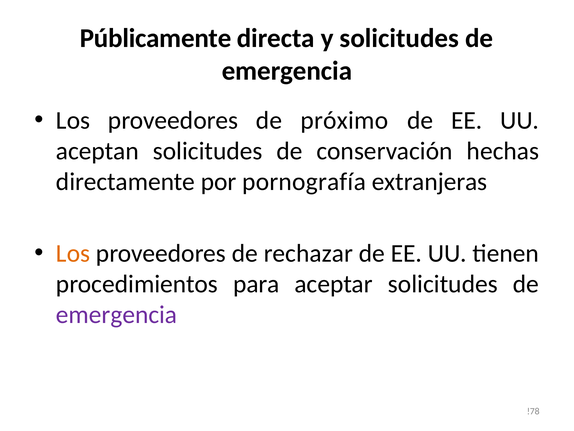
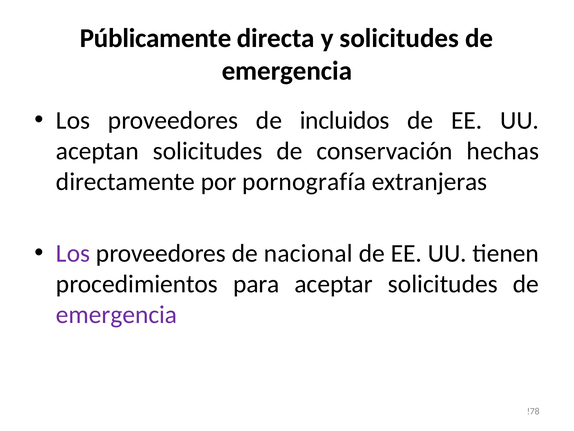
próximo: próximo -> incluidos
Los at (73, 253) colour: orange -> purple
rechazar: rechazar -> nacional
